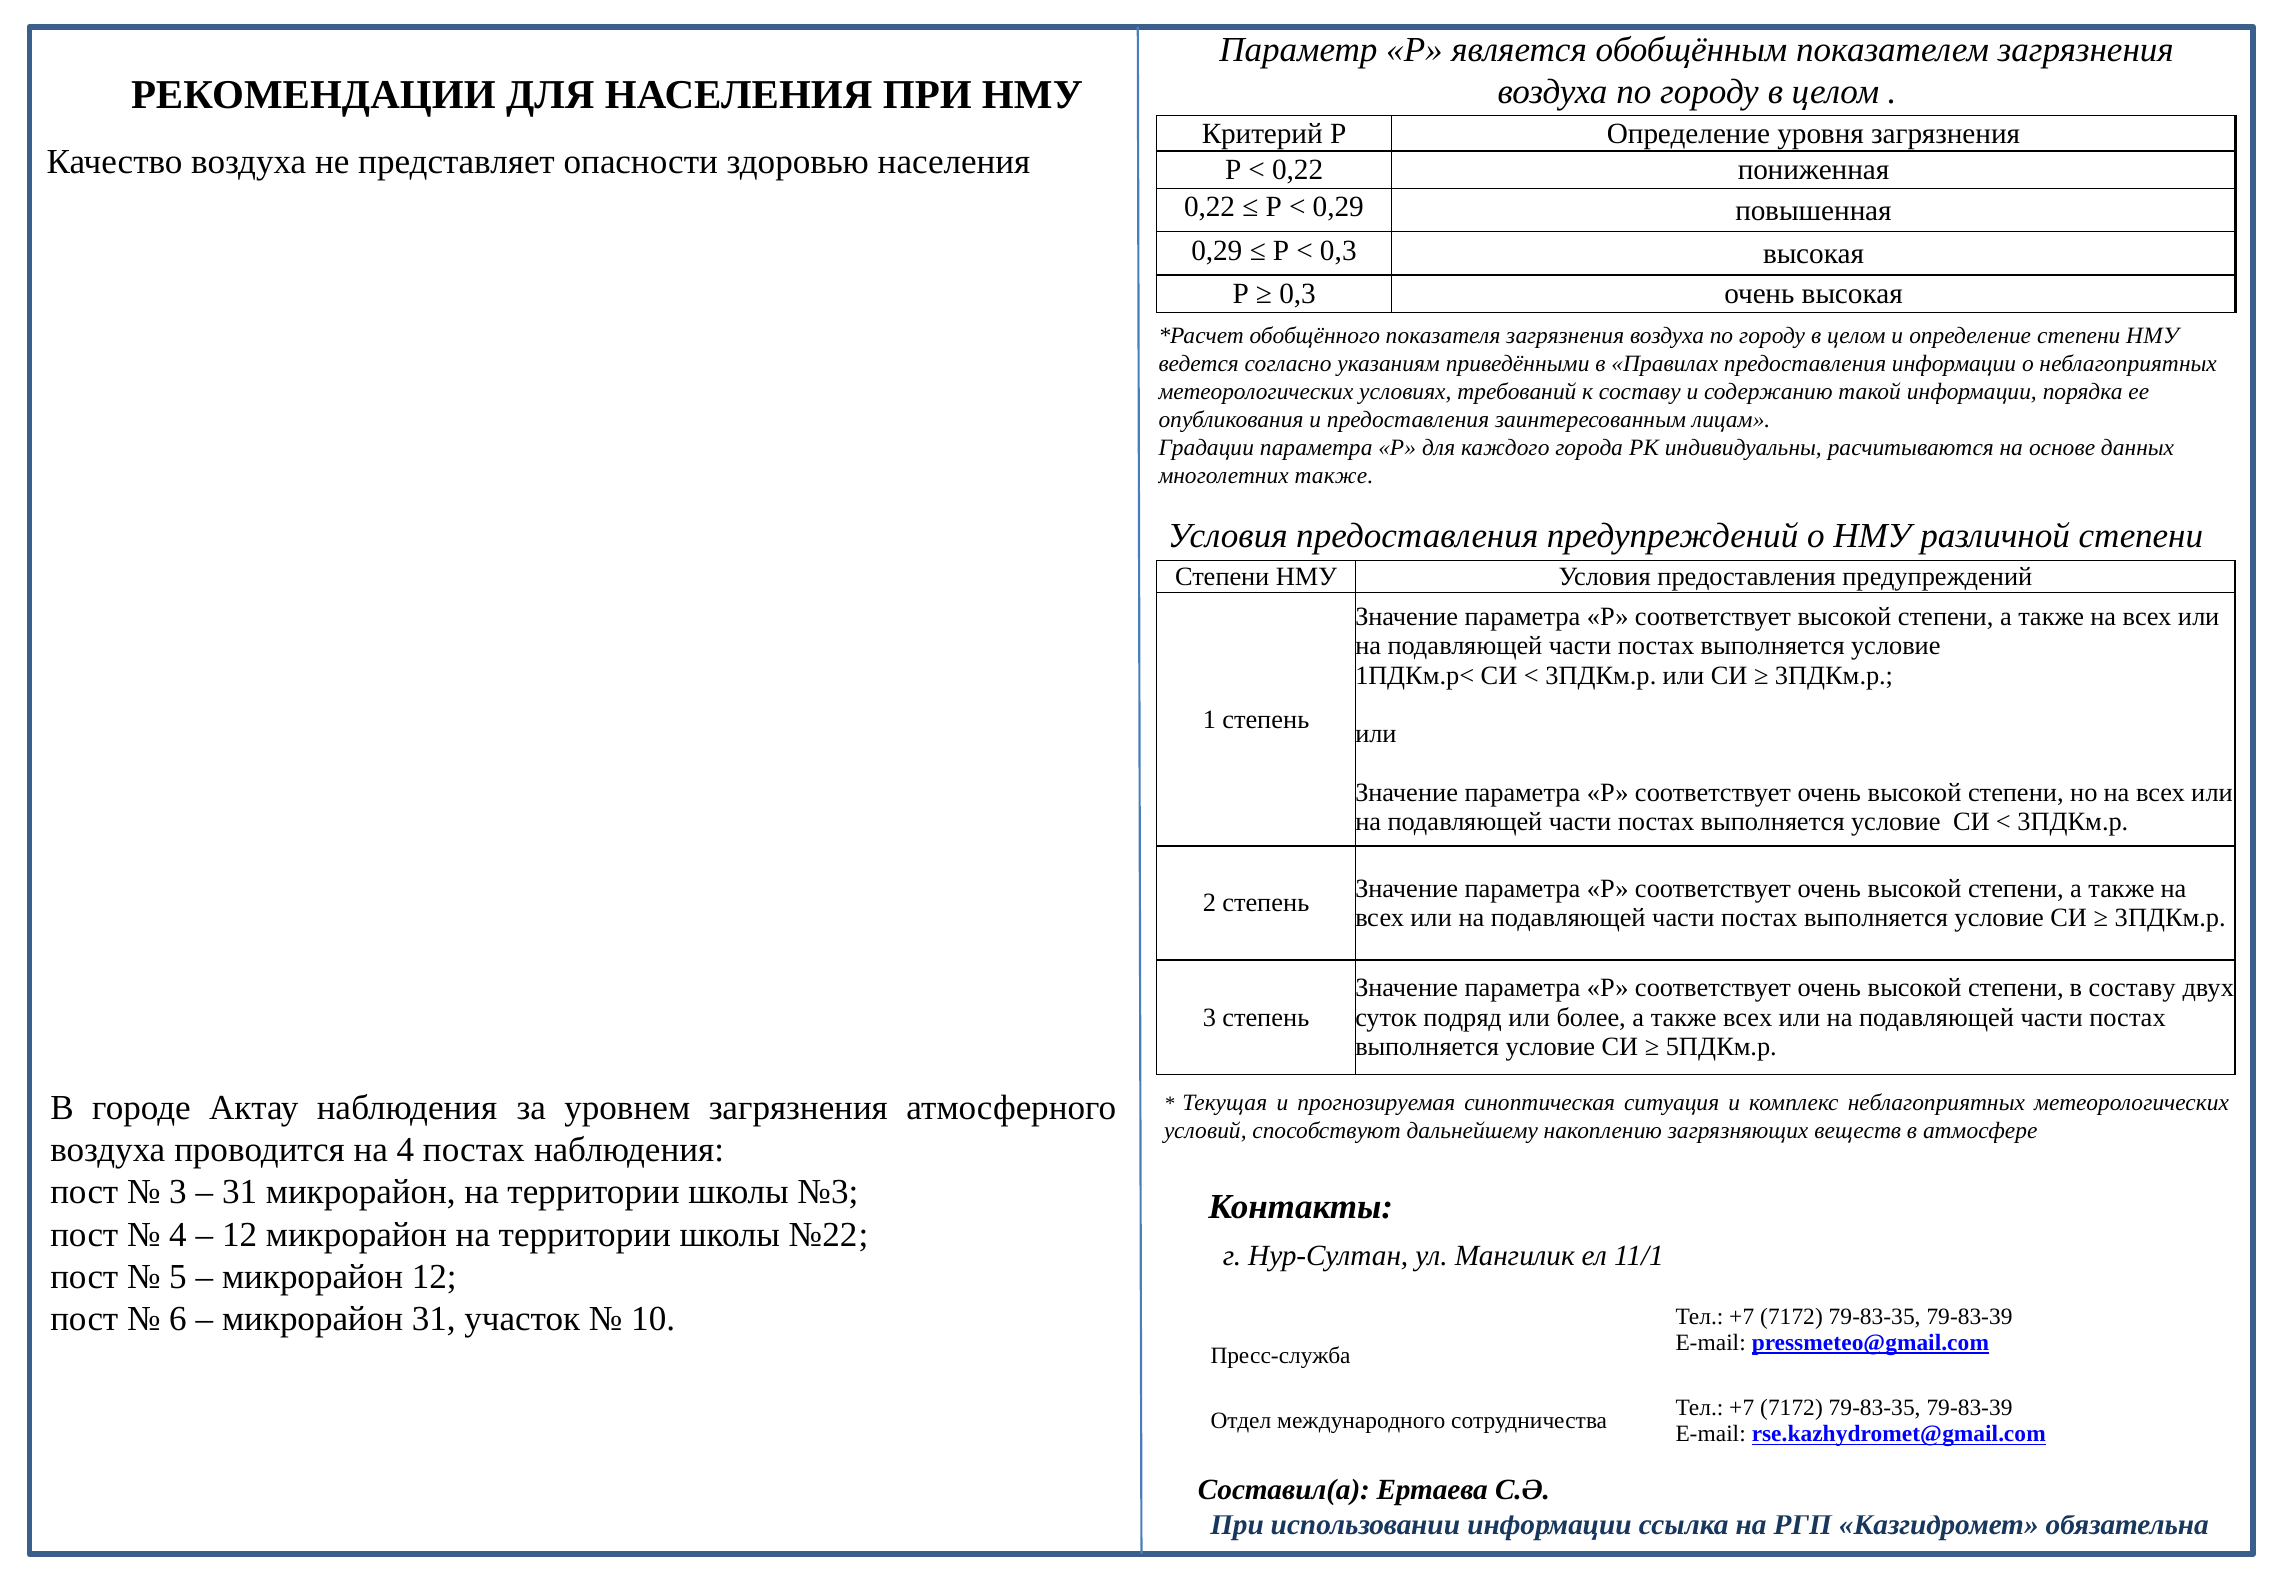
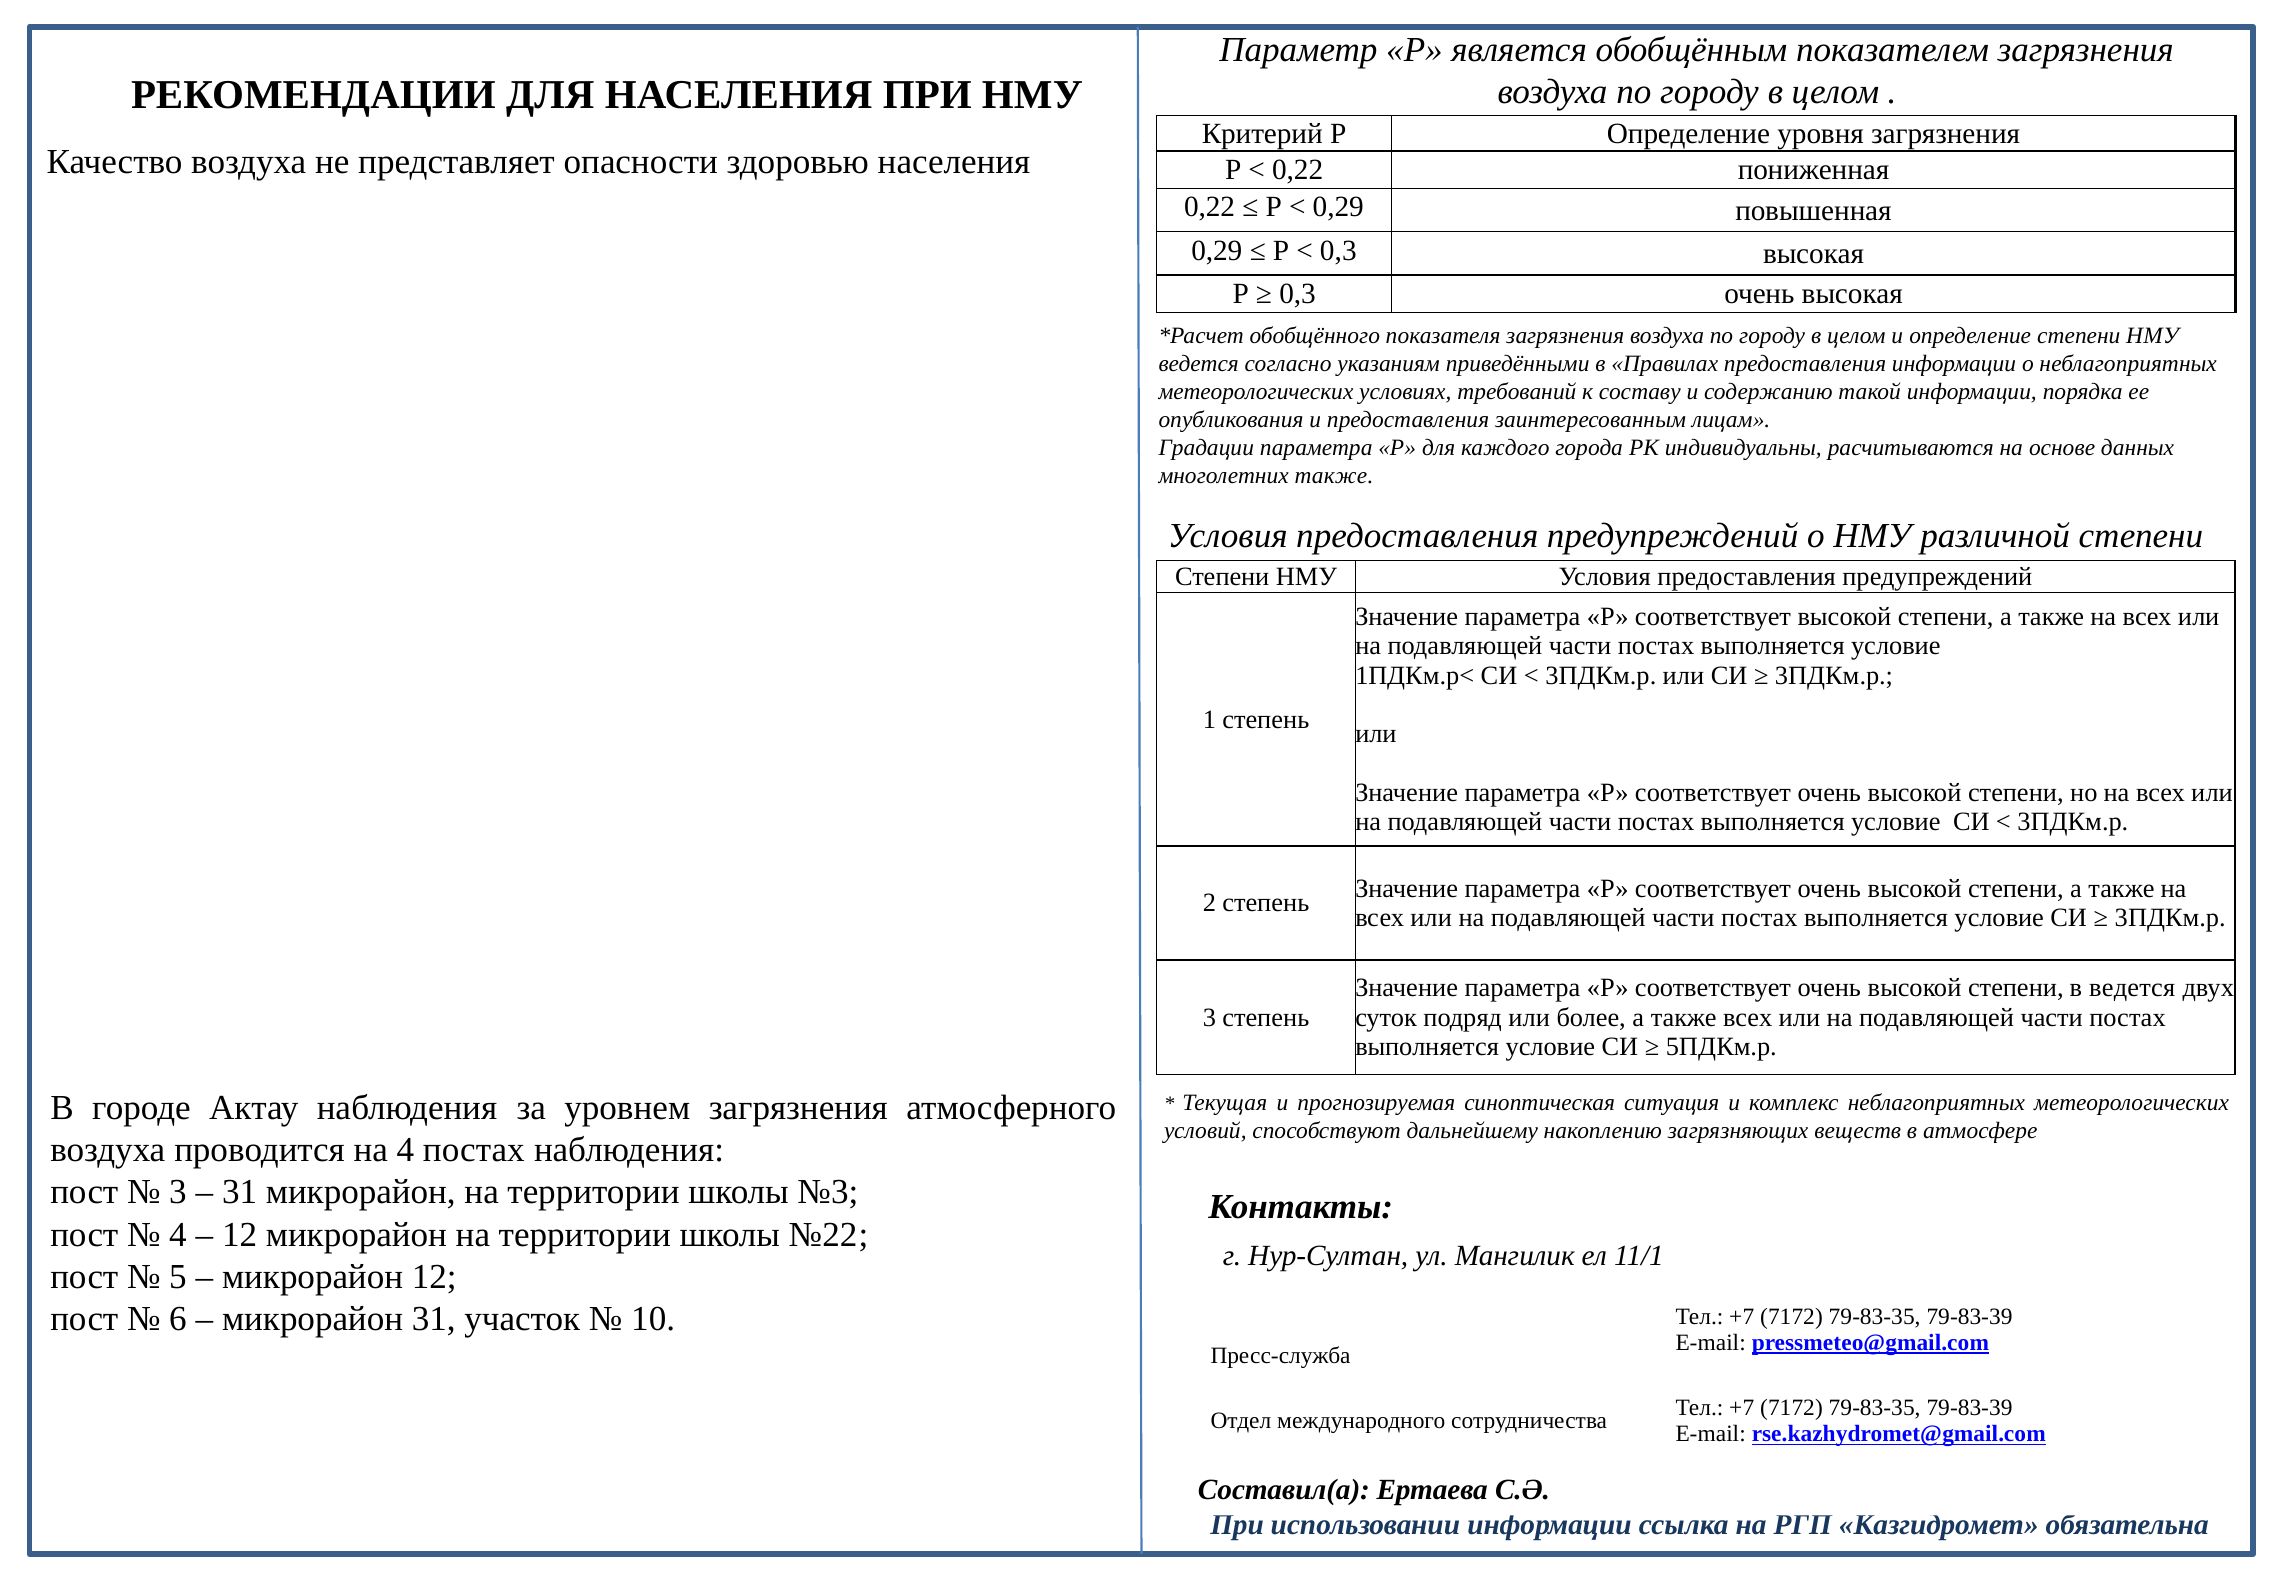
в составу: составу -> ведется
